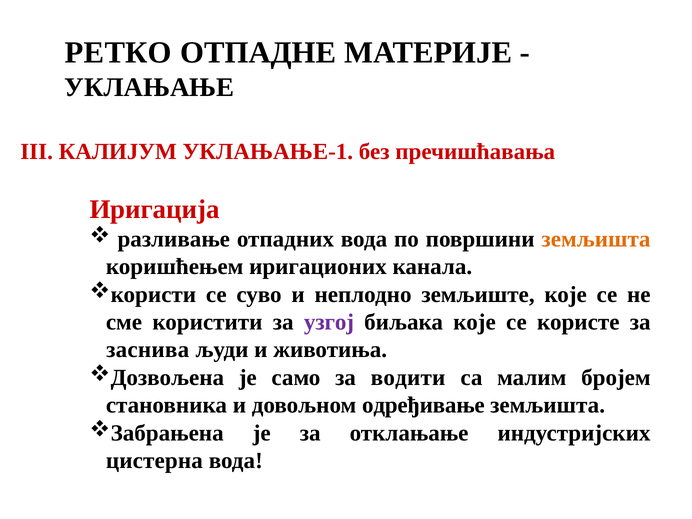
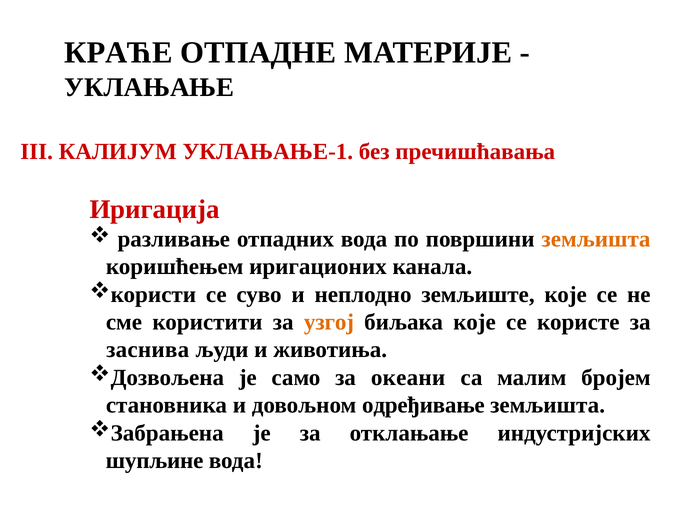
РЕТКО: РЕТКО -> КРАЋЕ
узгој colour: purple -> orange
водити: водити -> океани
цистерна: цистерна -> шупљине
